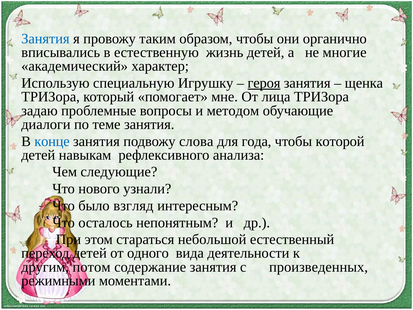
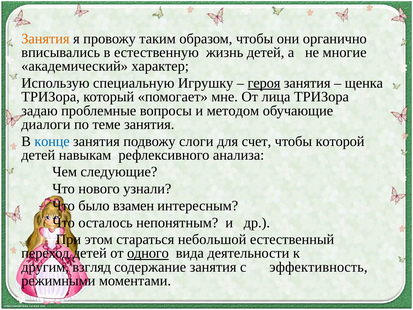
Занятия at (45, 39) colour: blue -> orange
слова: слова -> слоги
года: года -> счет
взгляд: взгляд -> взамен
одного underline: none -> present
потом: потом -> взгляд
произведенных: произведенных -> эффективность
